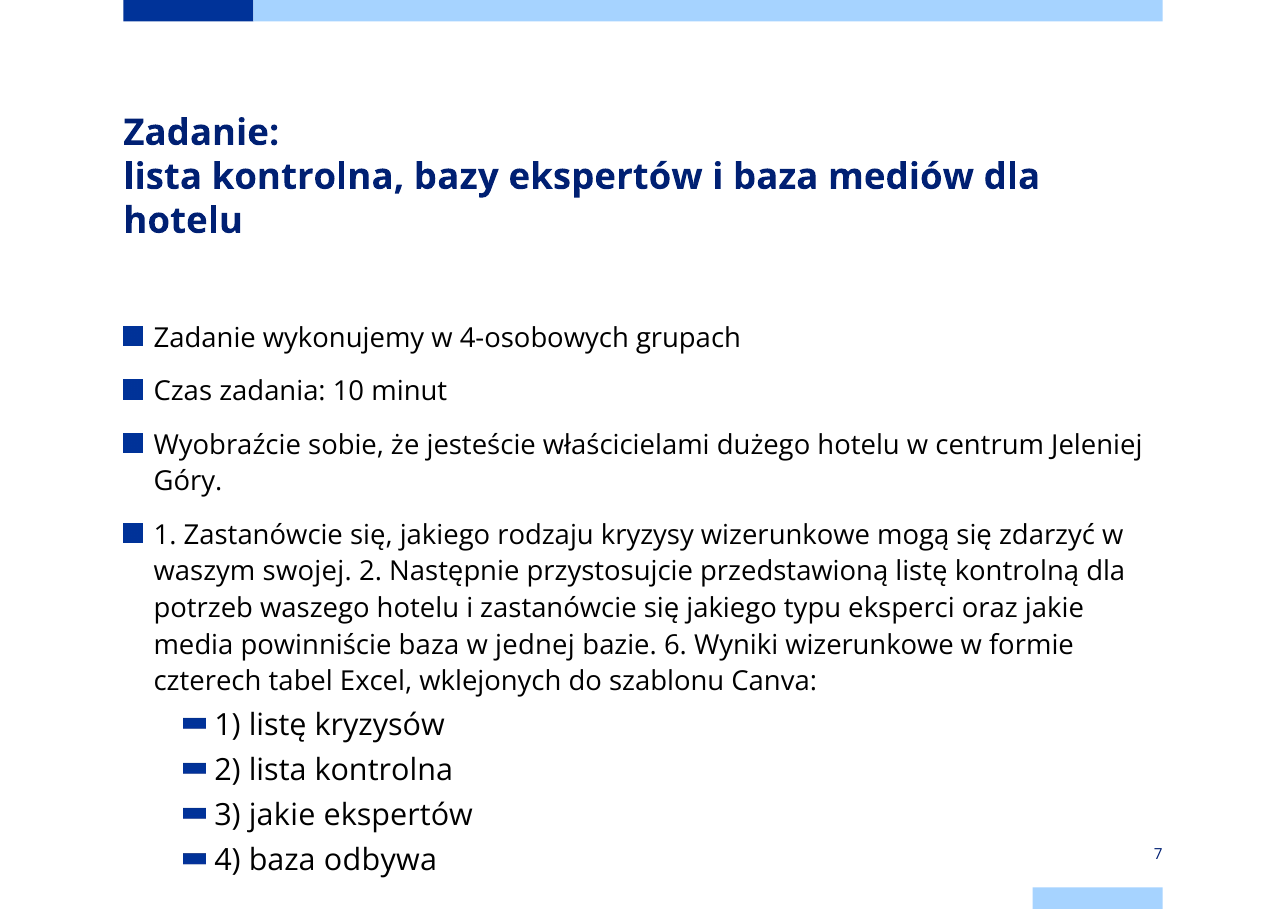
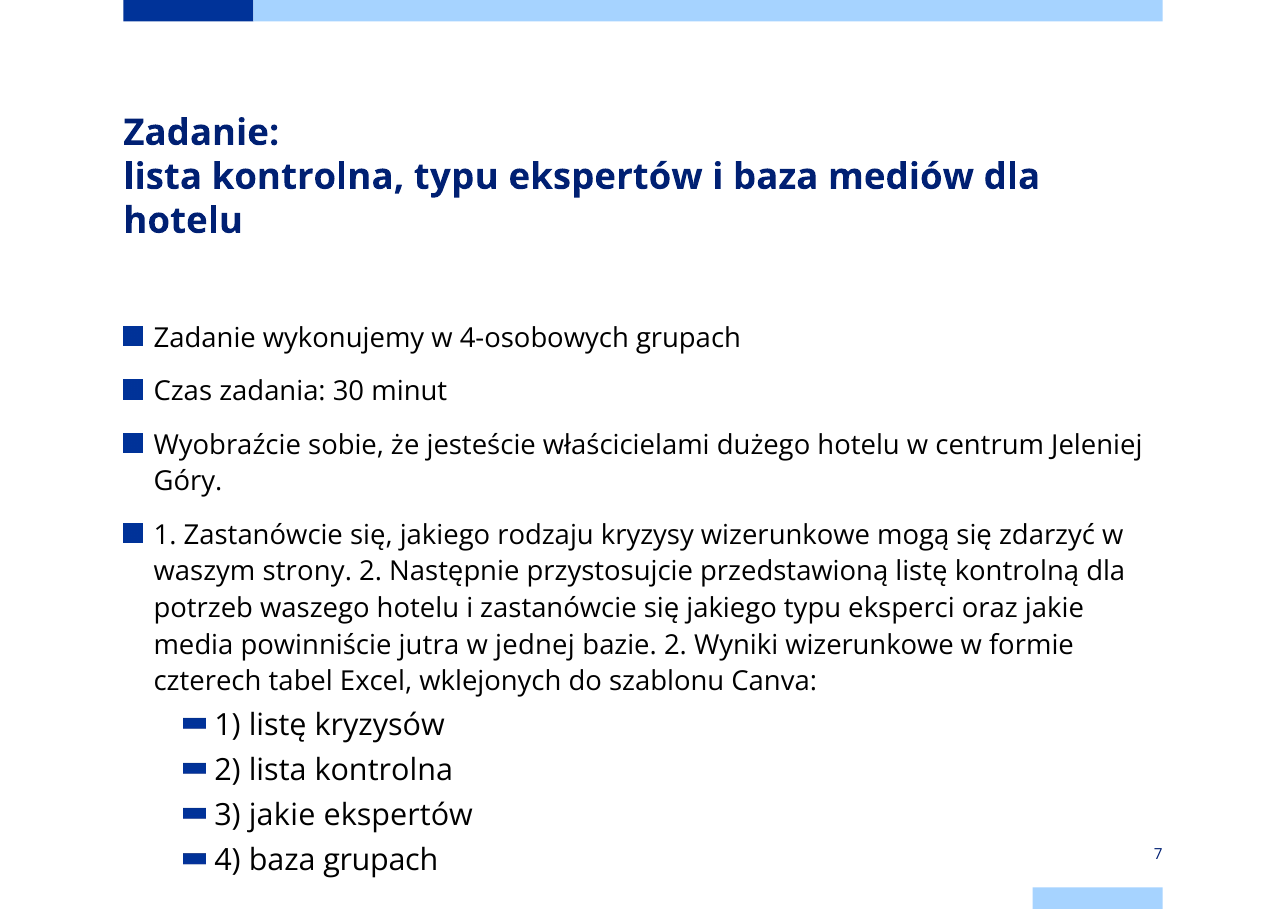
kontrolna bazy: bazy -> typu
10: 10 -> 30
swojej: swojej -> strony
powinniście baza: baza -> jutra
bazie 6: 6 -> 2
baza odbywa: odbywa -> grupach
